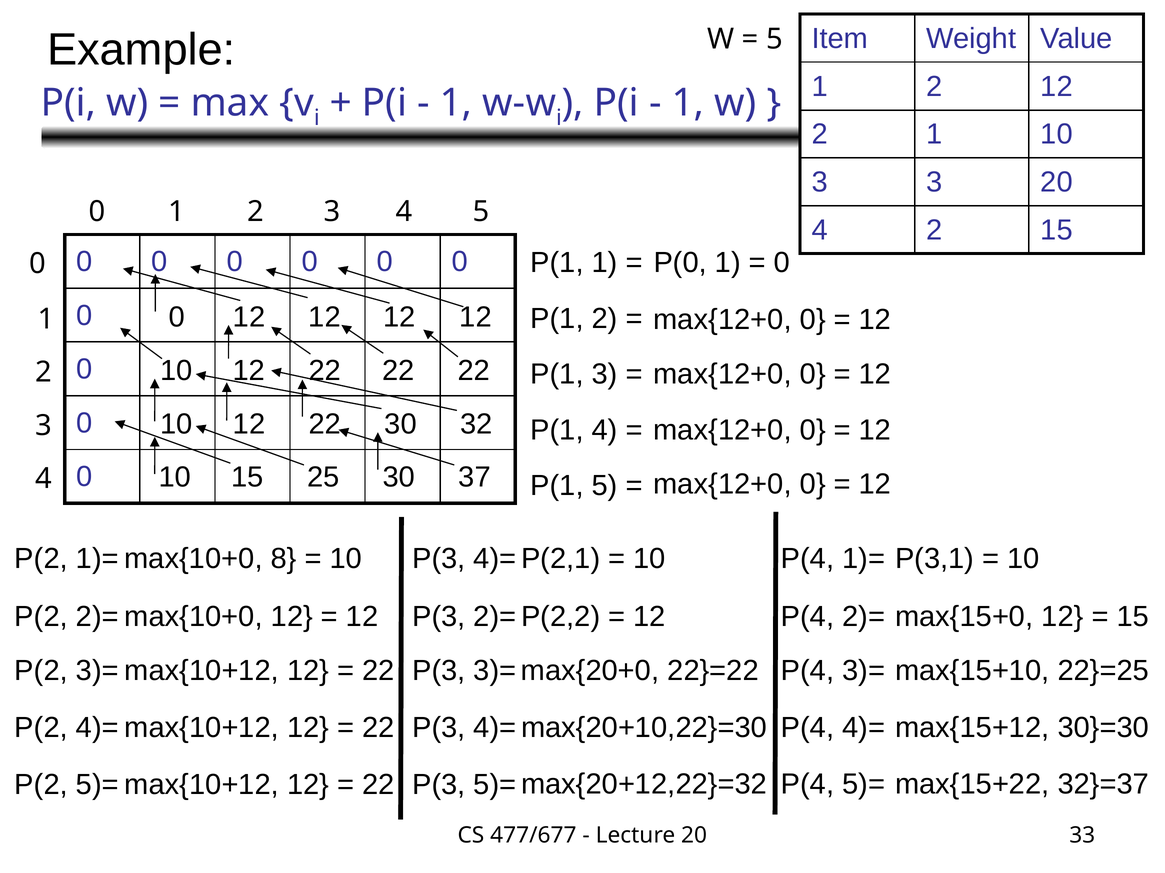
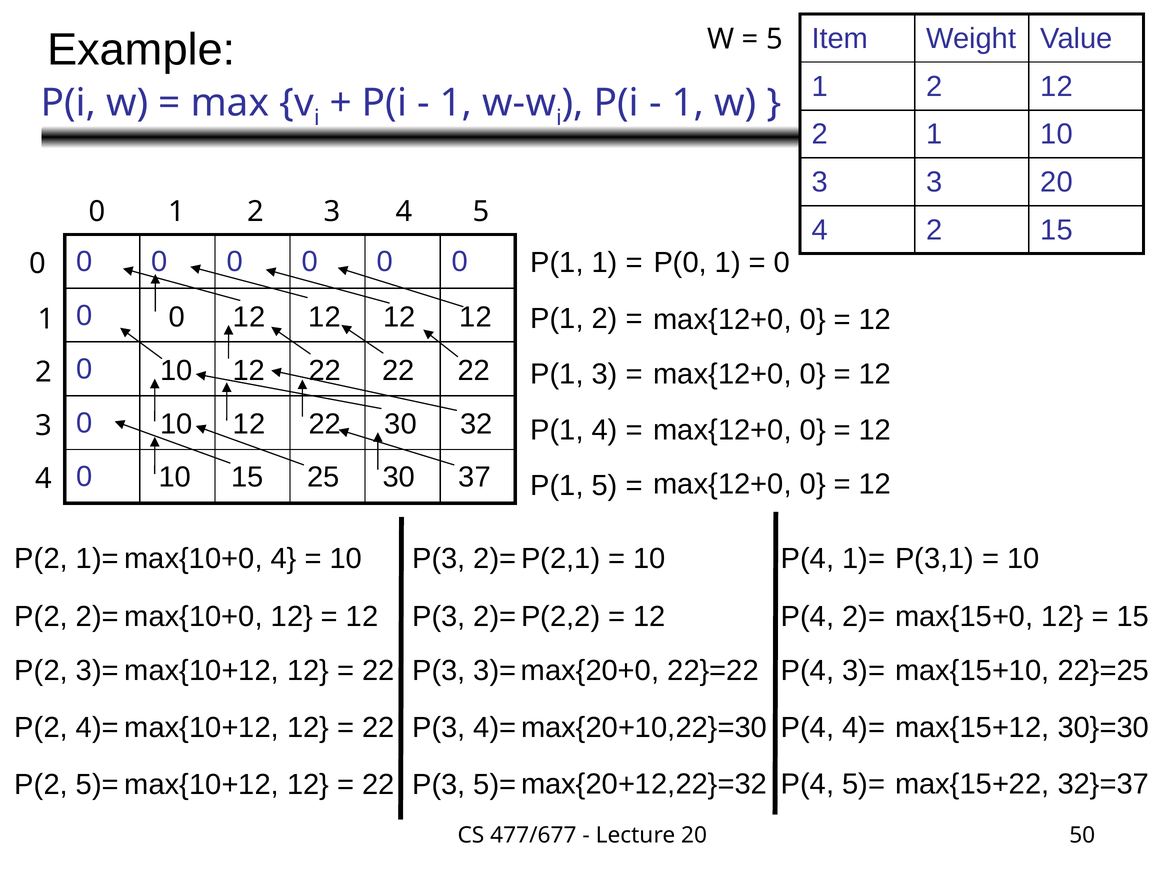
max{10+0 8: 8 -> 4
4)= at (495, 559): 4)= -> 2)=
33: 33 -> 50
